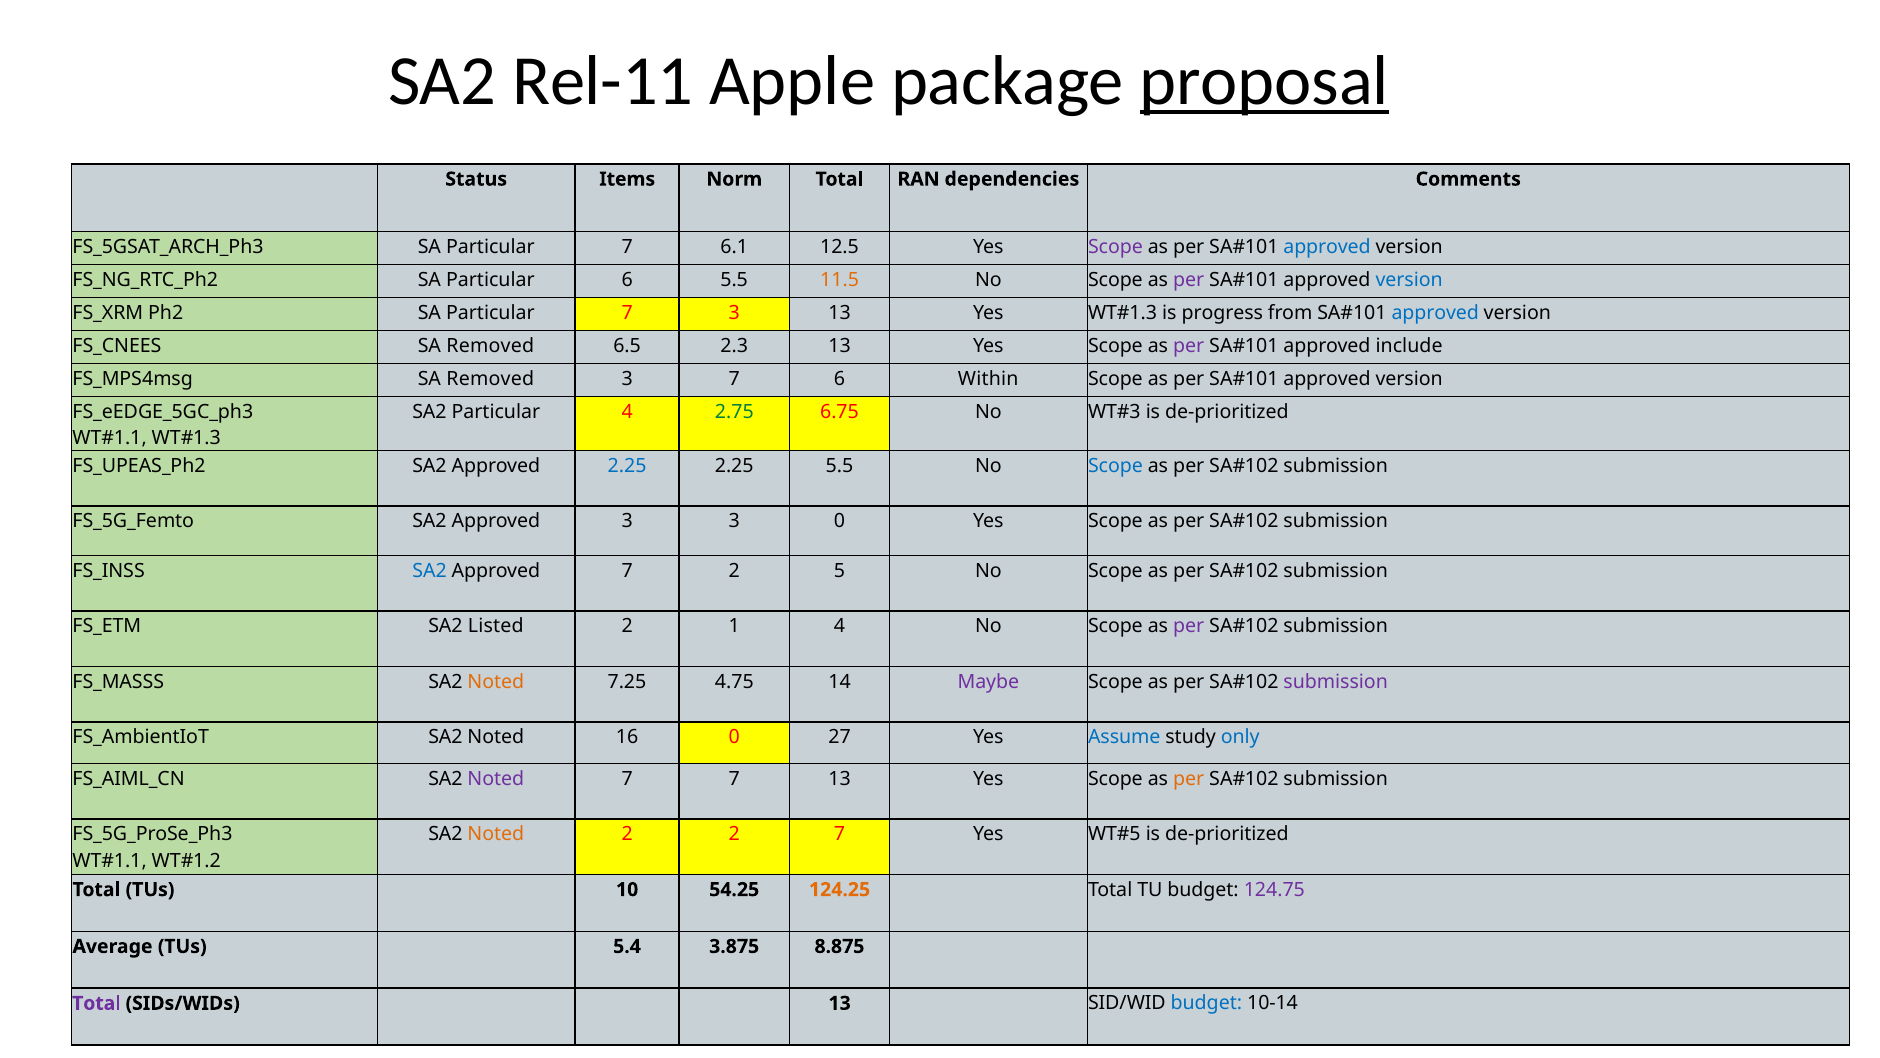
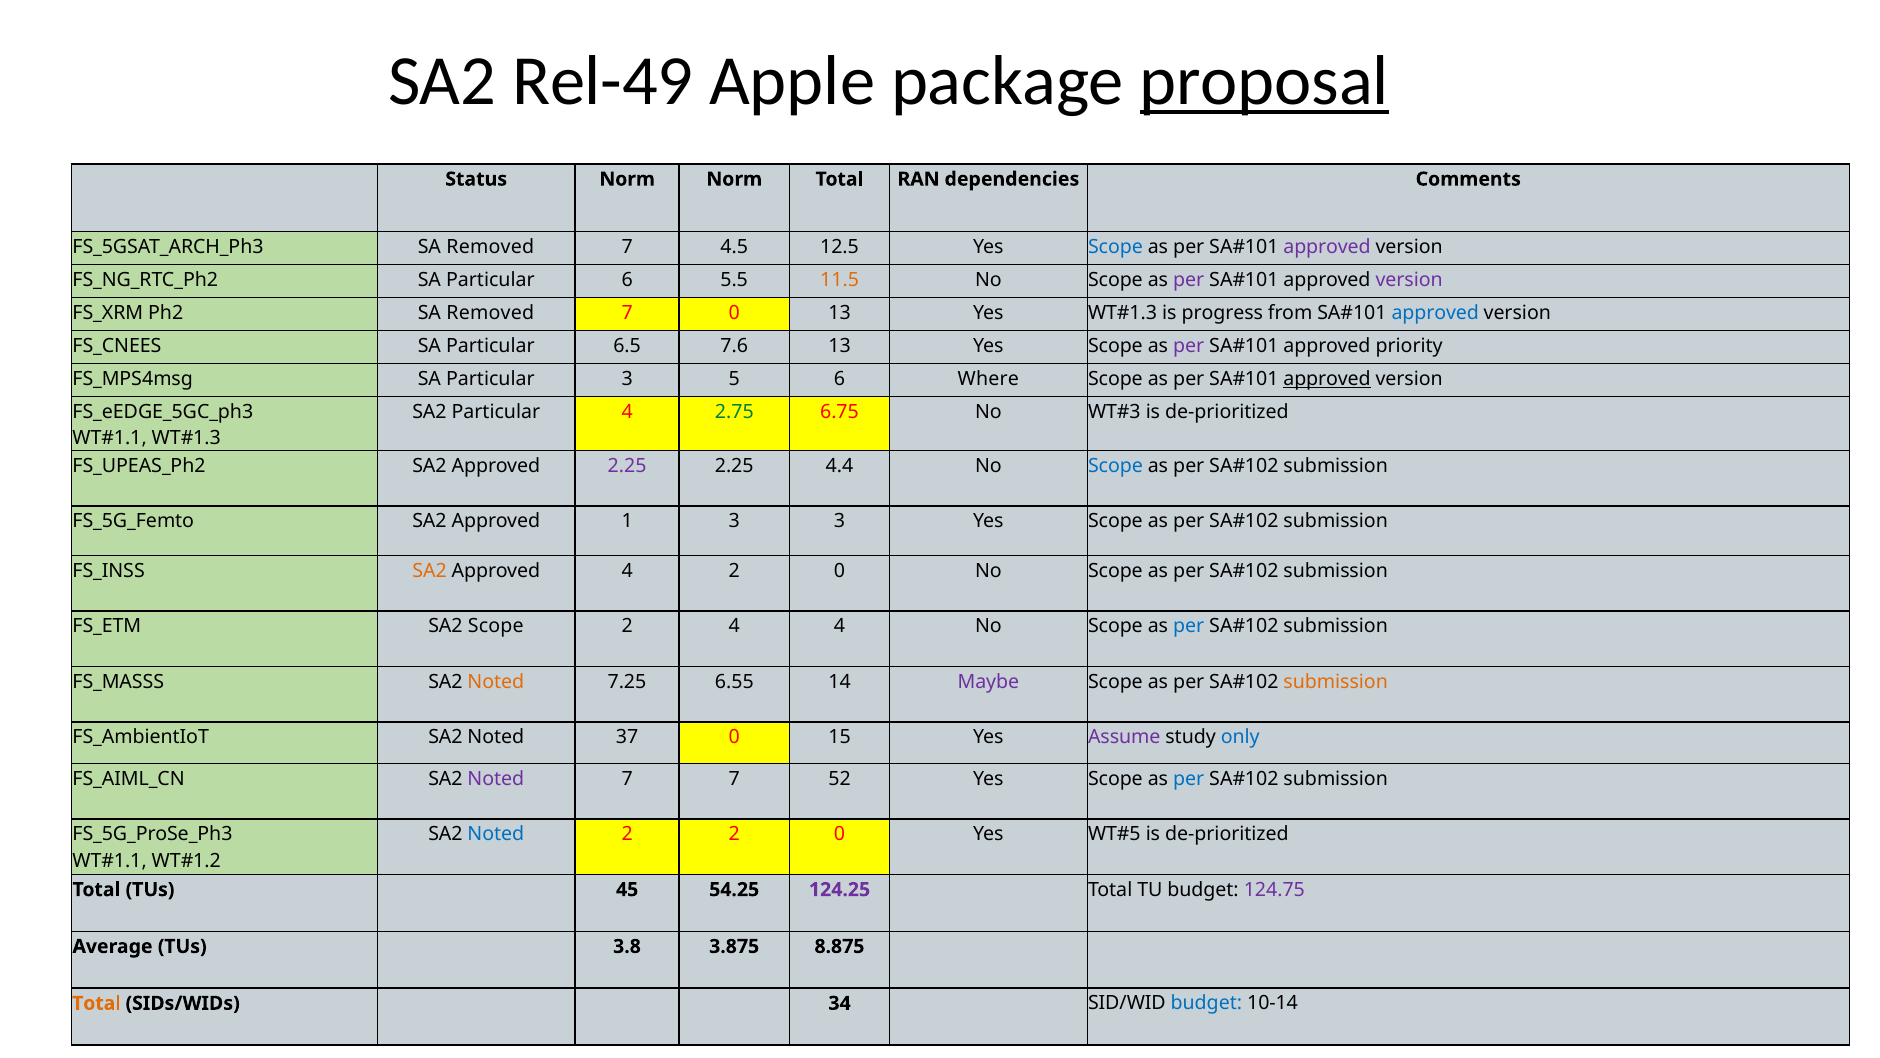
Rel-11: Rel-11 -> Rel-49
Status Items: Items -> Norm
Particular at (490, 247): Particular -> Removed
6.1: 6.1 -> 4.5
Scope at (1115, 247) colour: purple -> blue
approved at (1327, 247) colour: blue -> purple
version at (1409, 280) colour: blue -> purple
Ph2 SA Particular: Particular -> Removed
7 3: 3 -> 0
Removed at (490, 346): Removed -> Particular
2.3: 2.3 -> 7.6
include: include -> priority
Removed at (490, 379): Removed -> Particular
3 7: 7 -> 5
Within: Within -> Where
approved at (1327, 379) underline: none -> present
2.25 at (627, 466) colour: blue -> purple
2.25 5.5: 5.5 -> 4.4
Approved 3: 3 -> 1
3 0: 0 -> 3
SA2 at (430, 571) colour: blue -> orange
Approved 7: 7 -> 4
5 at (840, 571): 5 -> 0
SA2 Listed: Listed -> Scope
2 1: 1 -> 4
per at (1189, 626) colour: purple -> blue
4.75: 4.75 -> 6.55
submission at (1336, 681) colour: purple -> orange
16: 16 -> 37
27: 27 -> 15
Assume colour: blue -> purple
7 13: 13 -> 52
per at (1189, 778) colour: orange -> blue
Noted at (496, 834) colour: orange -> blue
2 2 7: 7 -> 0
10: 10 -> 45
124.25 colour: orange -> purple
5.4: 5.4 -> 3.8
Total at (97, 1003) colour: purple -> orange
SIDs/WIDs 13: 13 -> 34
